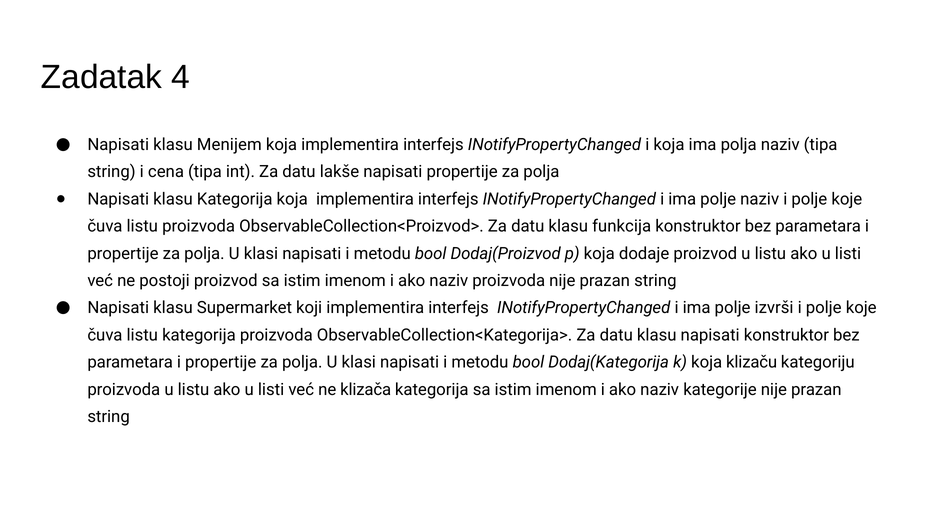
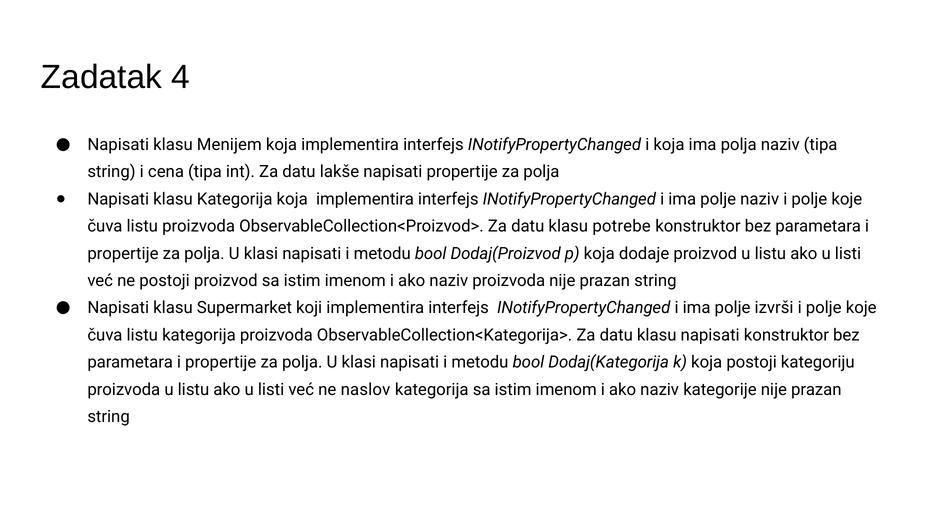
funkcija: funkcija -> potrebe
koja klizaču: klizaču -> postoji
klizača: klizača -> naslov
